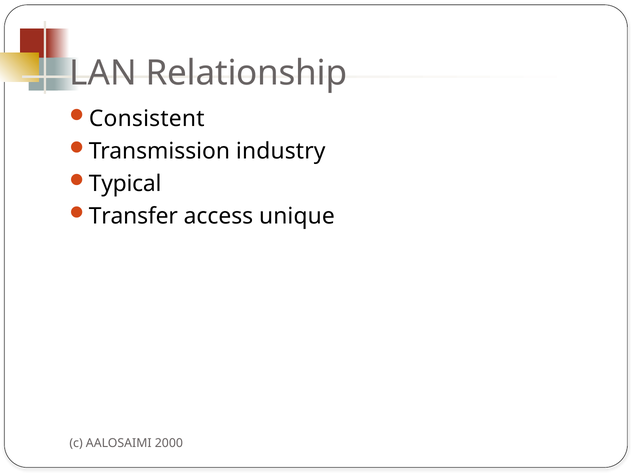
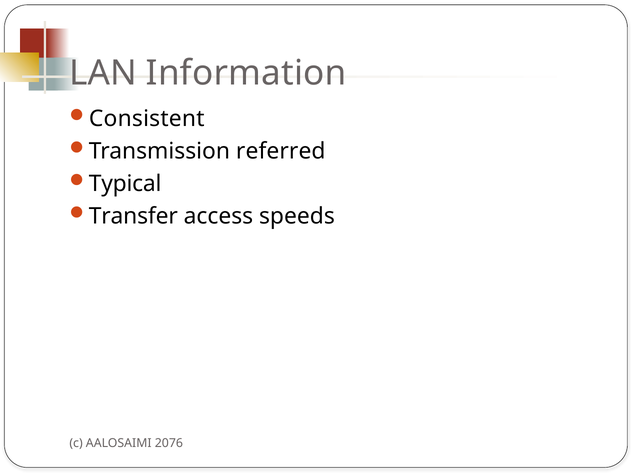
Relationship: Relationship -> Information
industry: industry -> referred
unique: unique -> speeds
2000: 2000 -> 2076
